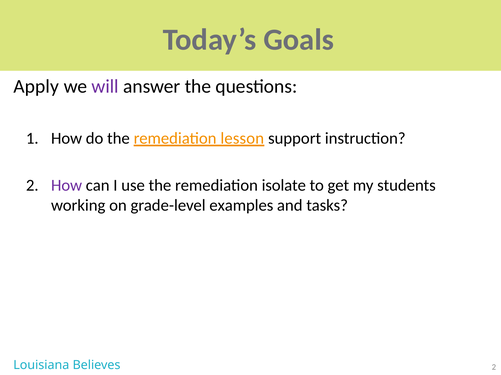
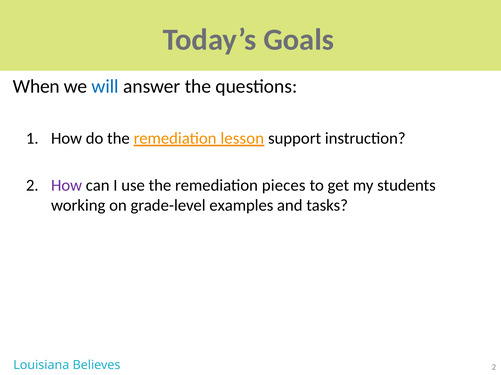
Apply: Apply -> When
will colour: purple -> blue
isolate: isolate -> pieces
